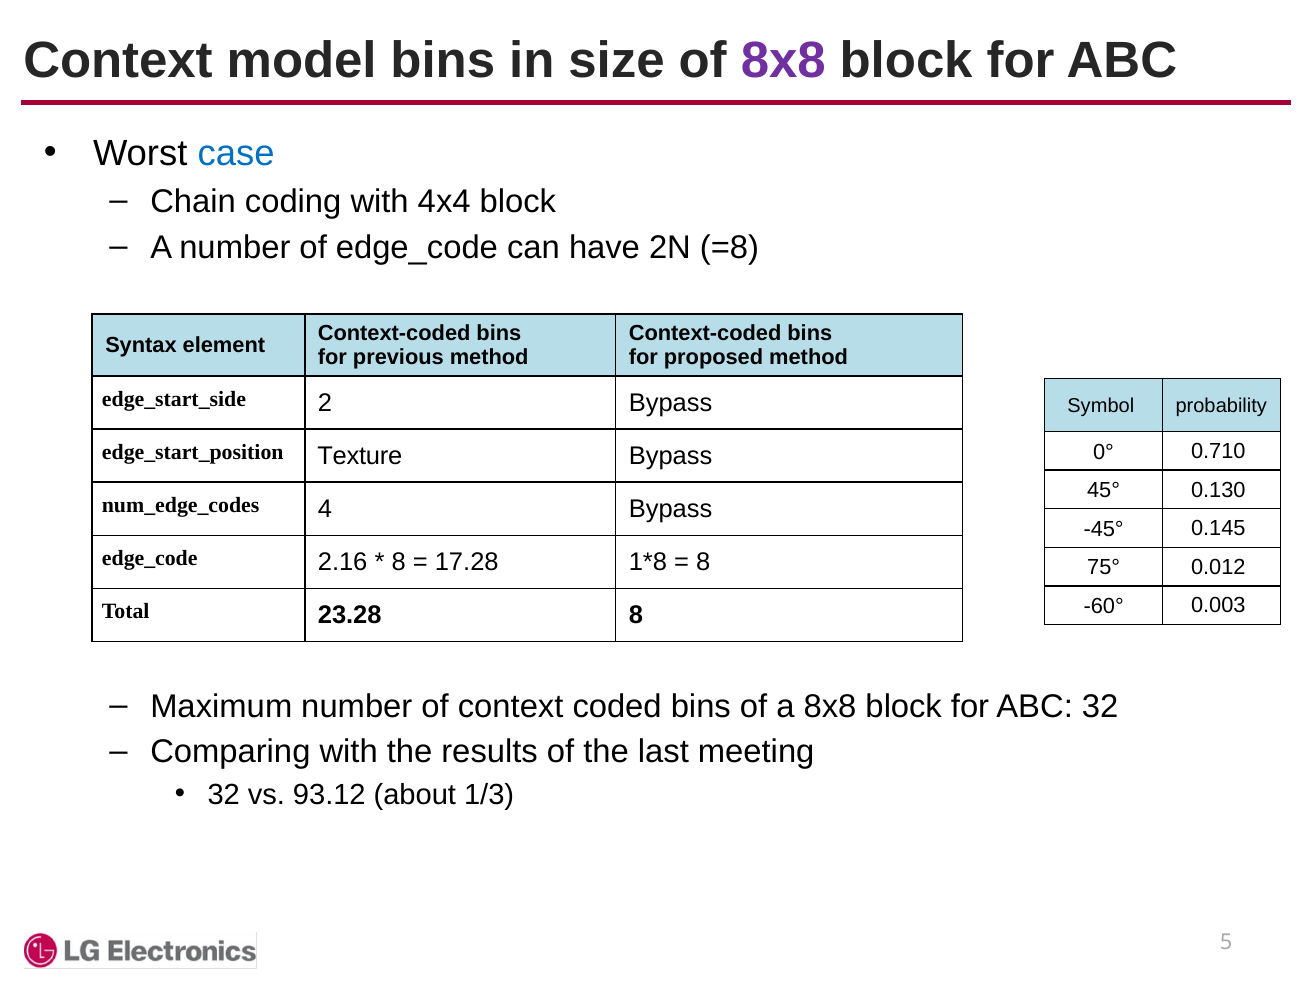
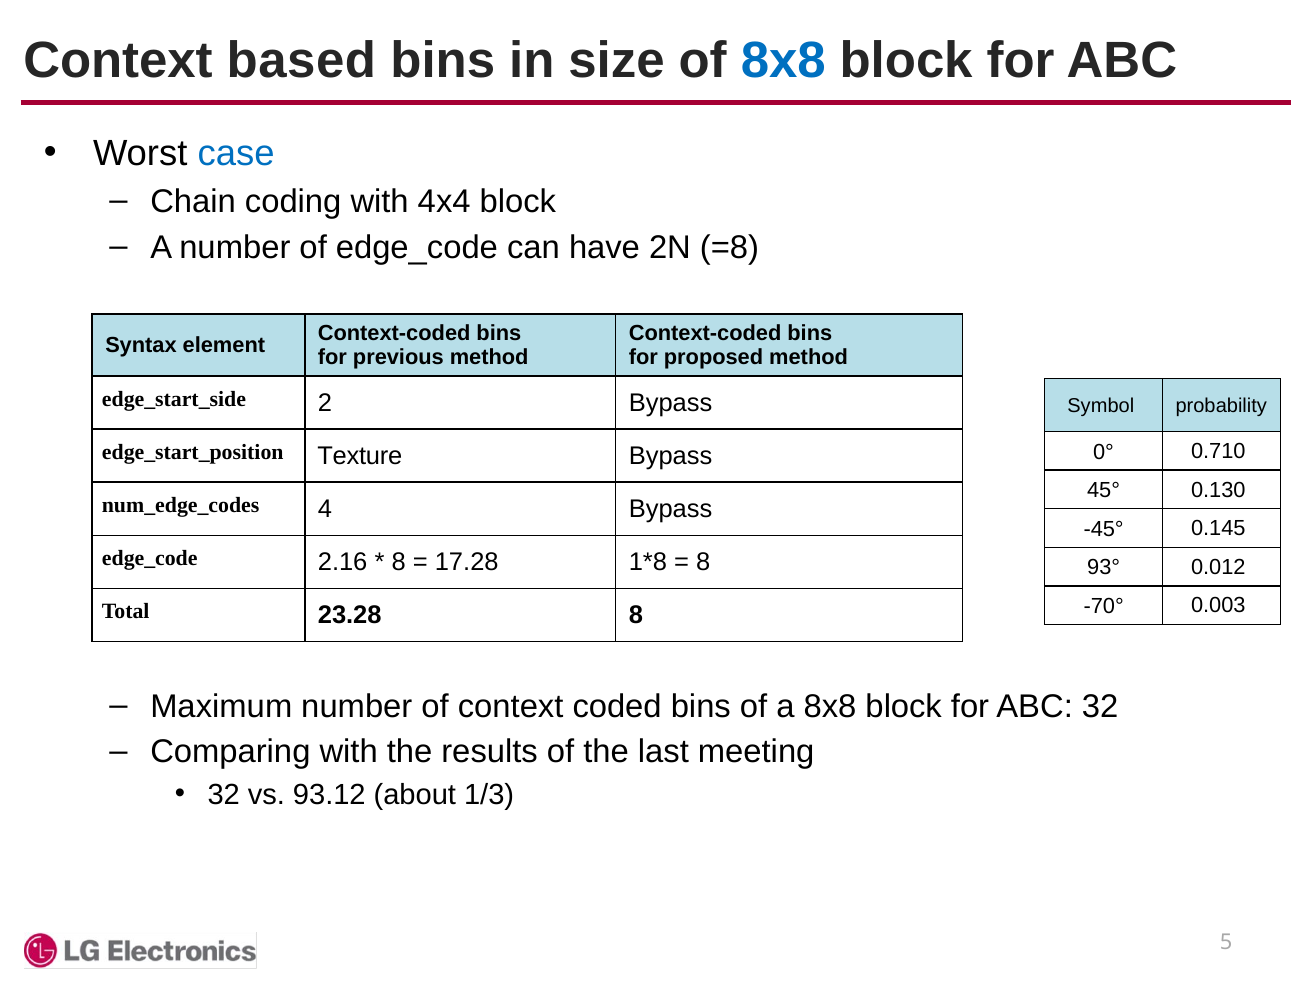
model: model -> based
8x8 at (783, 61) colour: purple -> blue
75°: 75° -> 93°
-60°: -60° -> -70°
